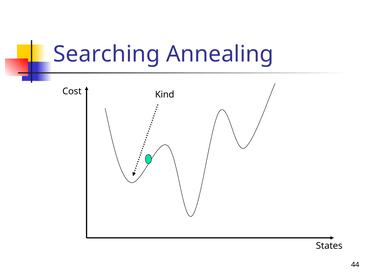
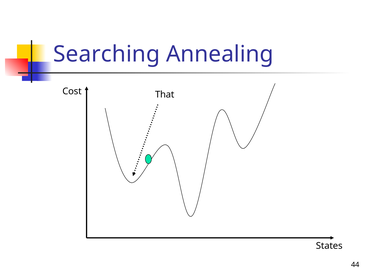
Kind: Kind -> That
